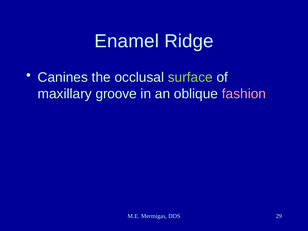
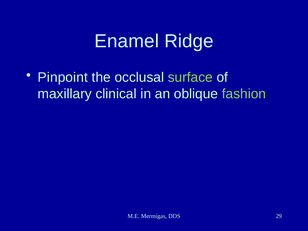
Canines: Canines -> Pinpoint
groove: groove -> clinical
fashion colour: pink -> light green
